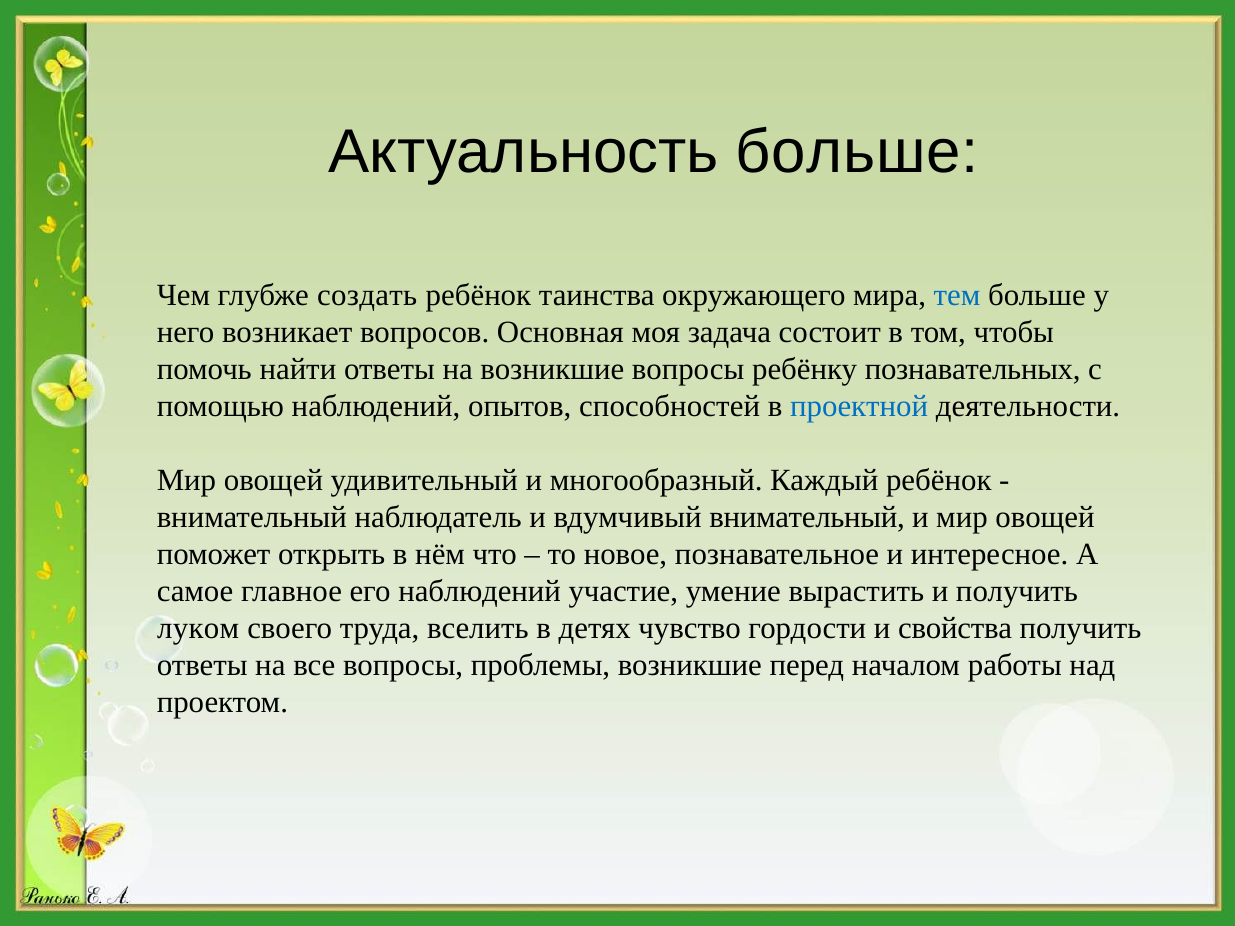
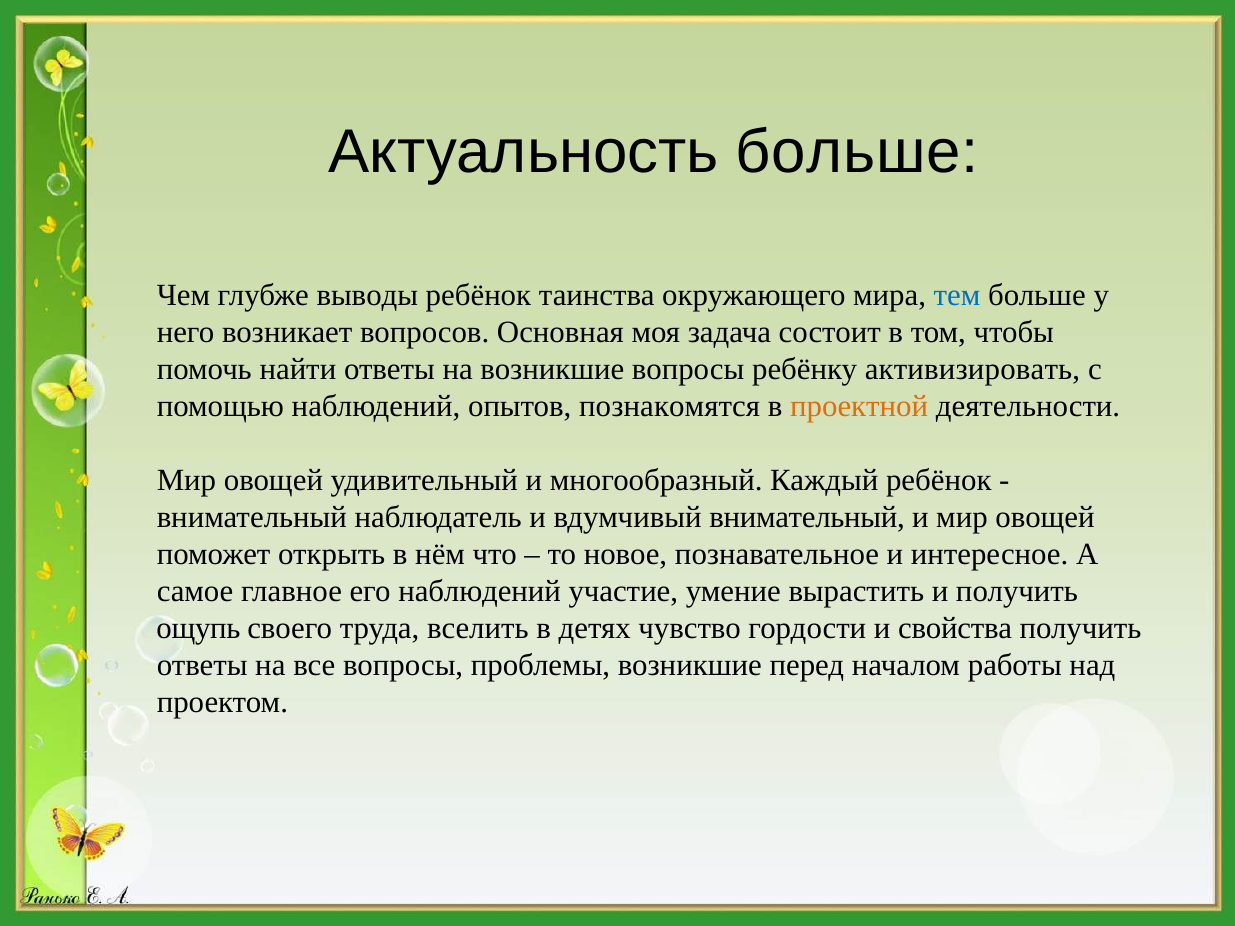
создать: создать -> выводы
познавательных: познавательных -> активизировать
способностей: способностей -> познакомятся
проектной colour: blue -> orange
луком: луком -> ощупь
